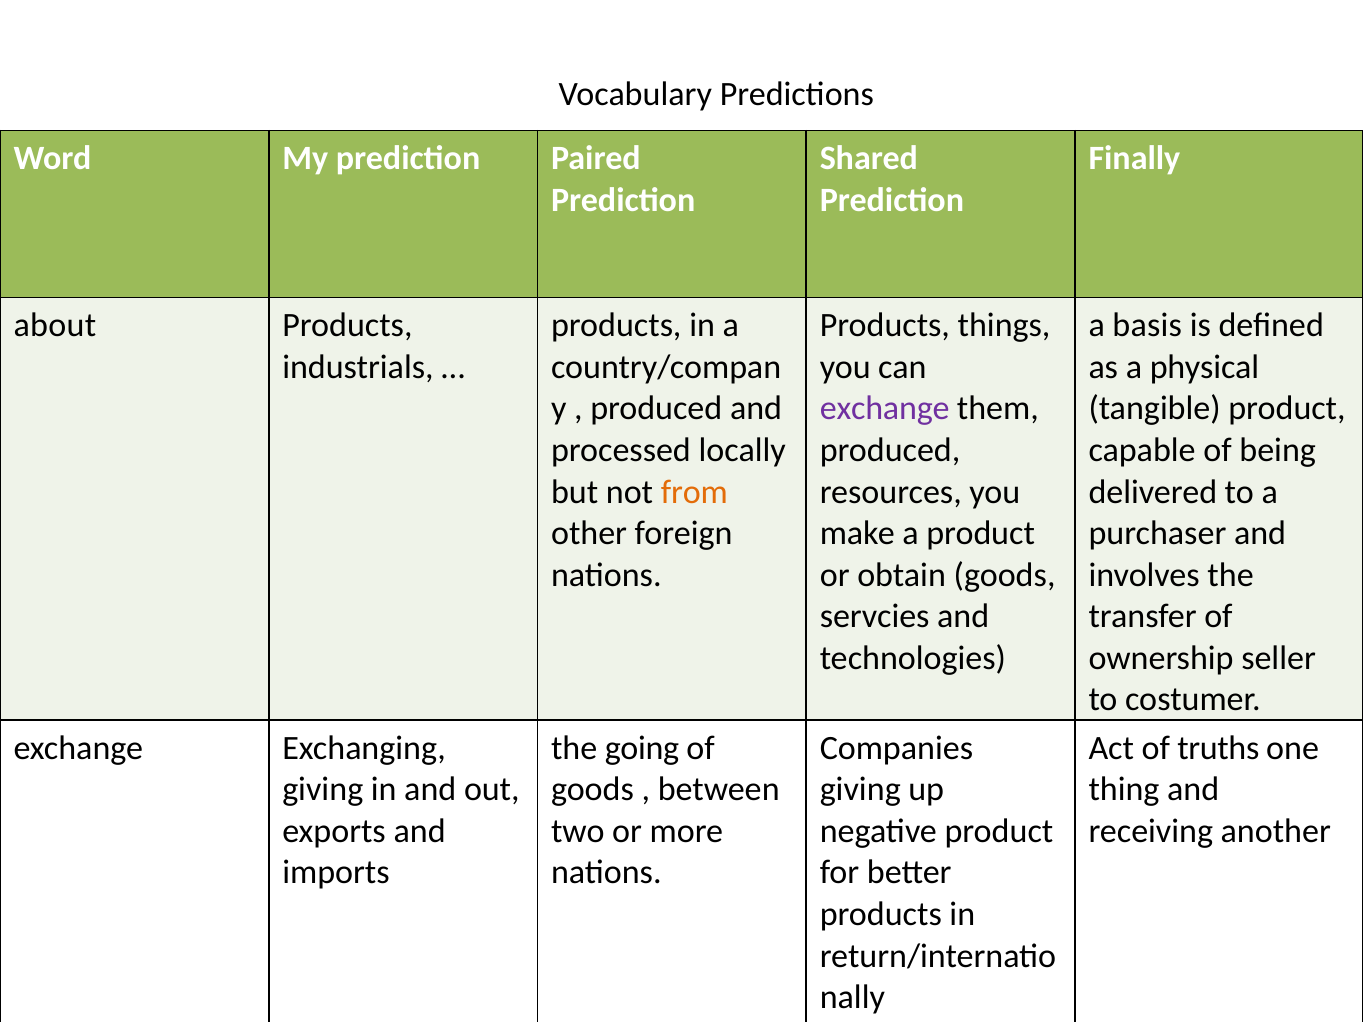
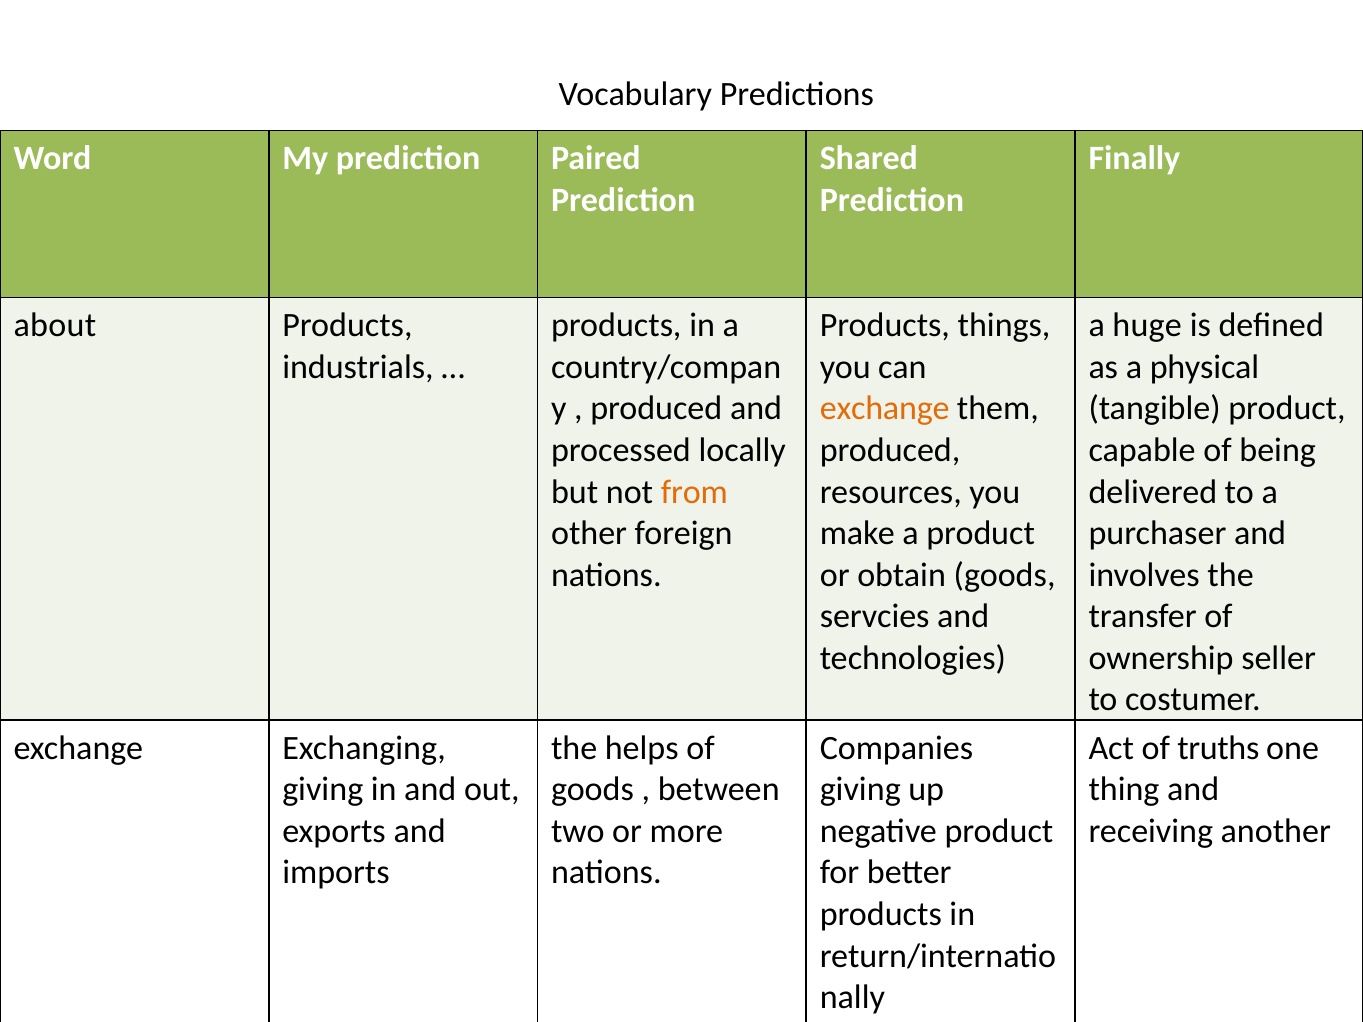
basis: basis -> huge
exchange at (885, 409) colour: purple -> orange
going: going -> helps
